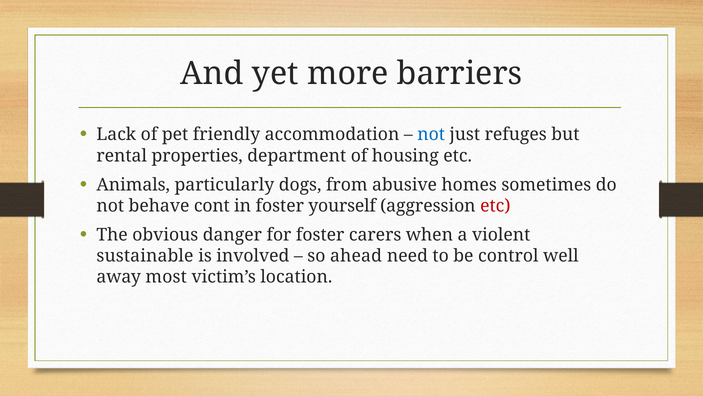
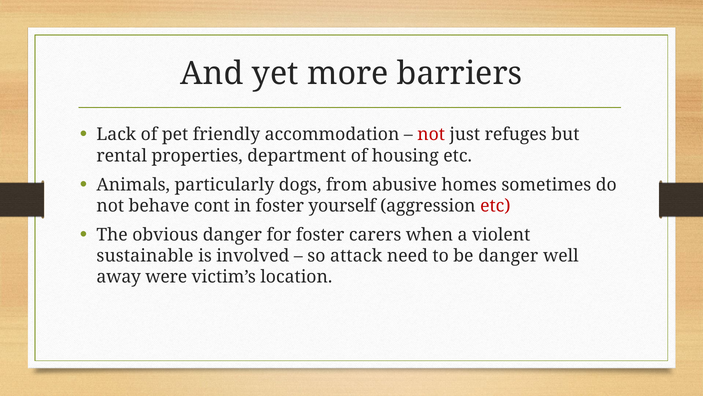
not at (431, 134) colour: blue -> red
ahead: ahead -> attack
be control: control -> danger
most: most -> were
